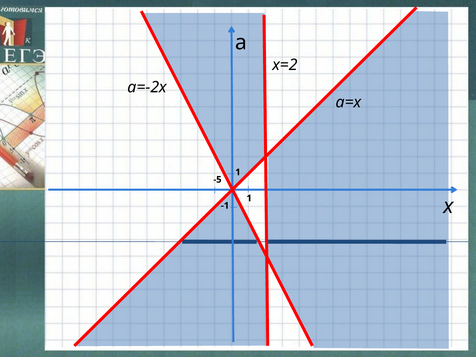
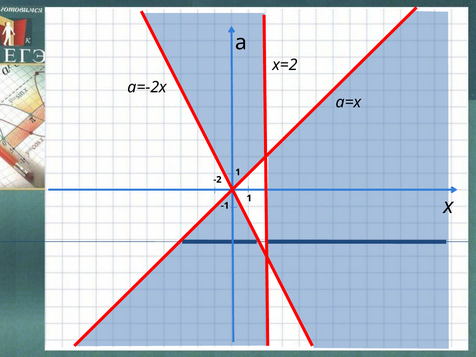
-5: -5 -> -2
